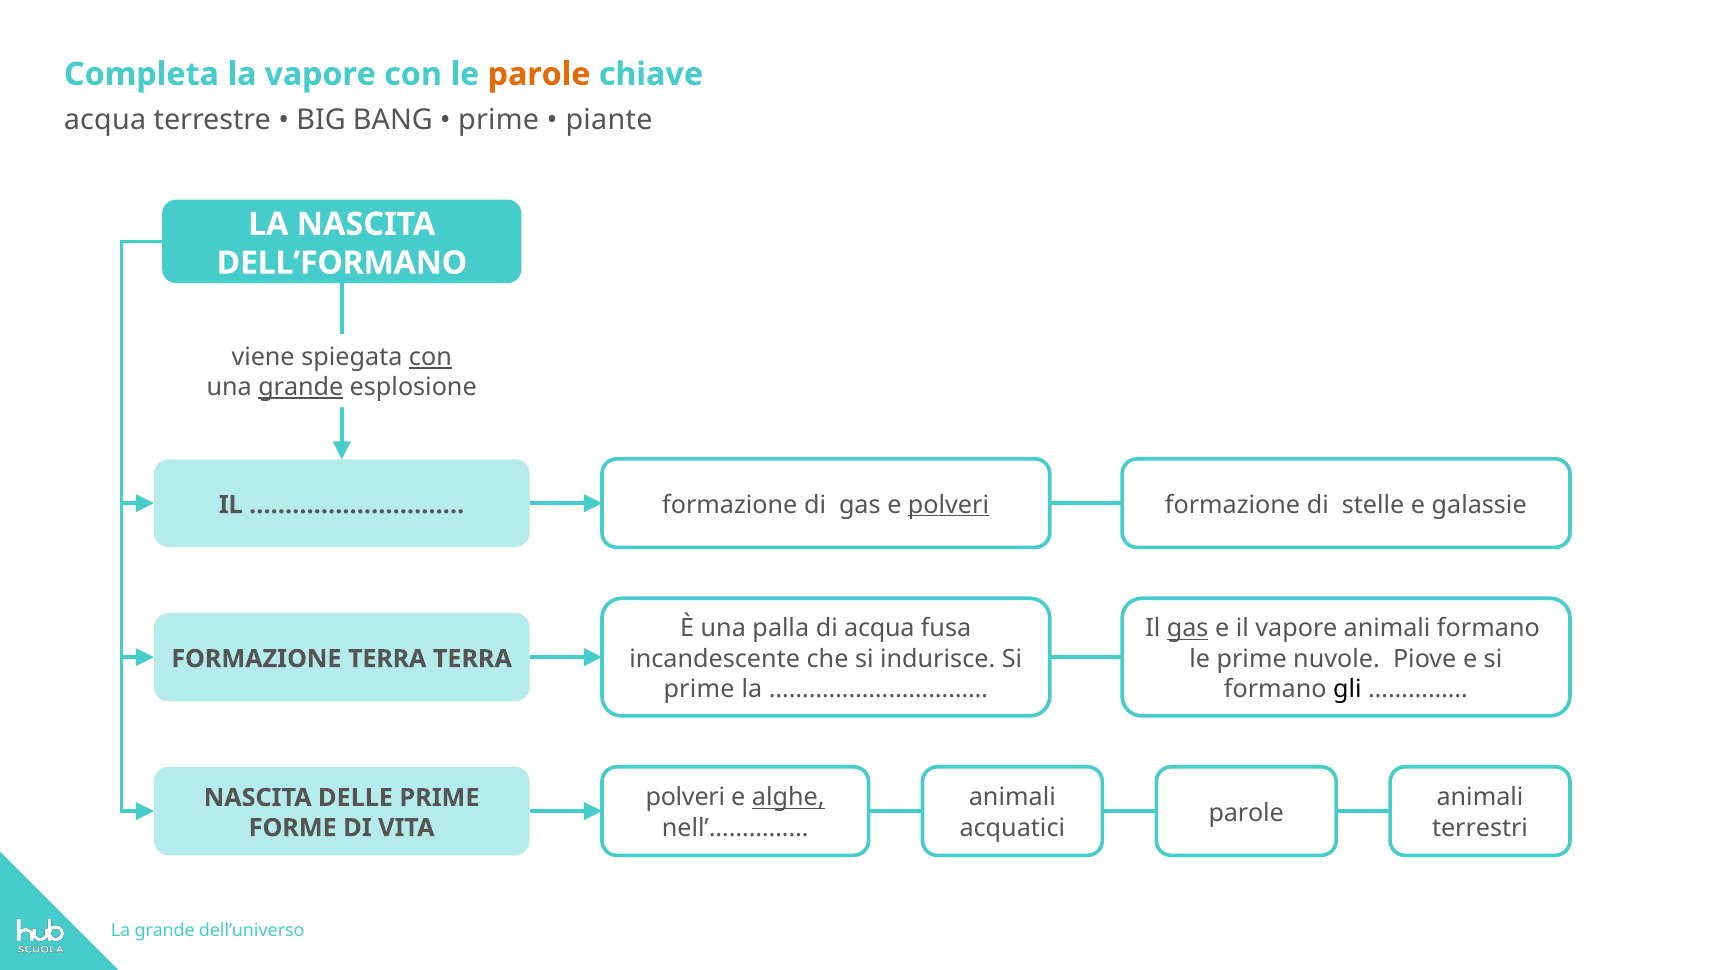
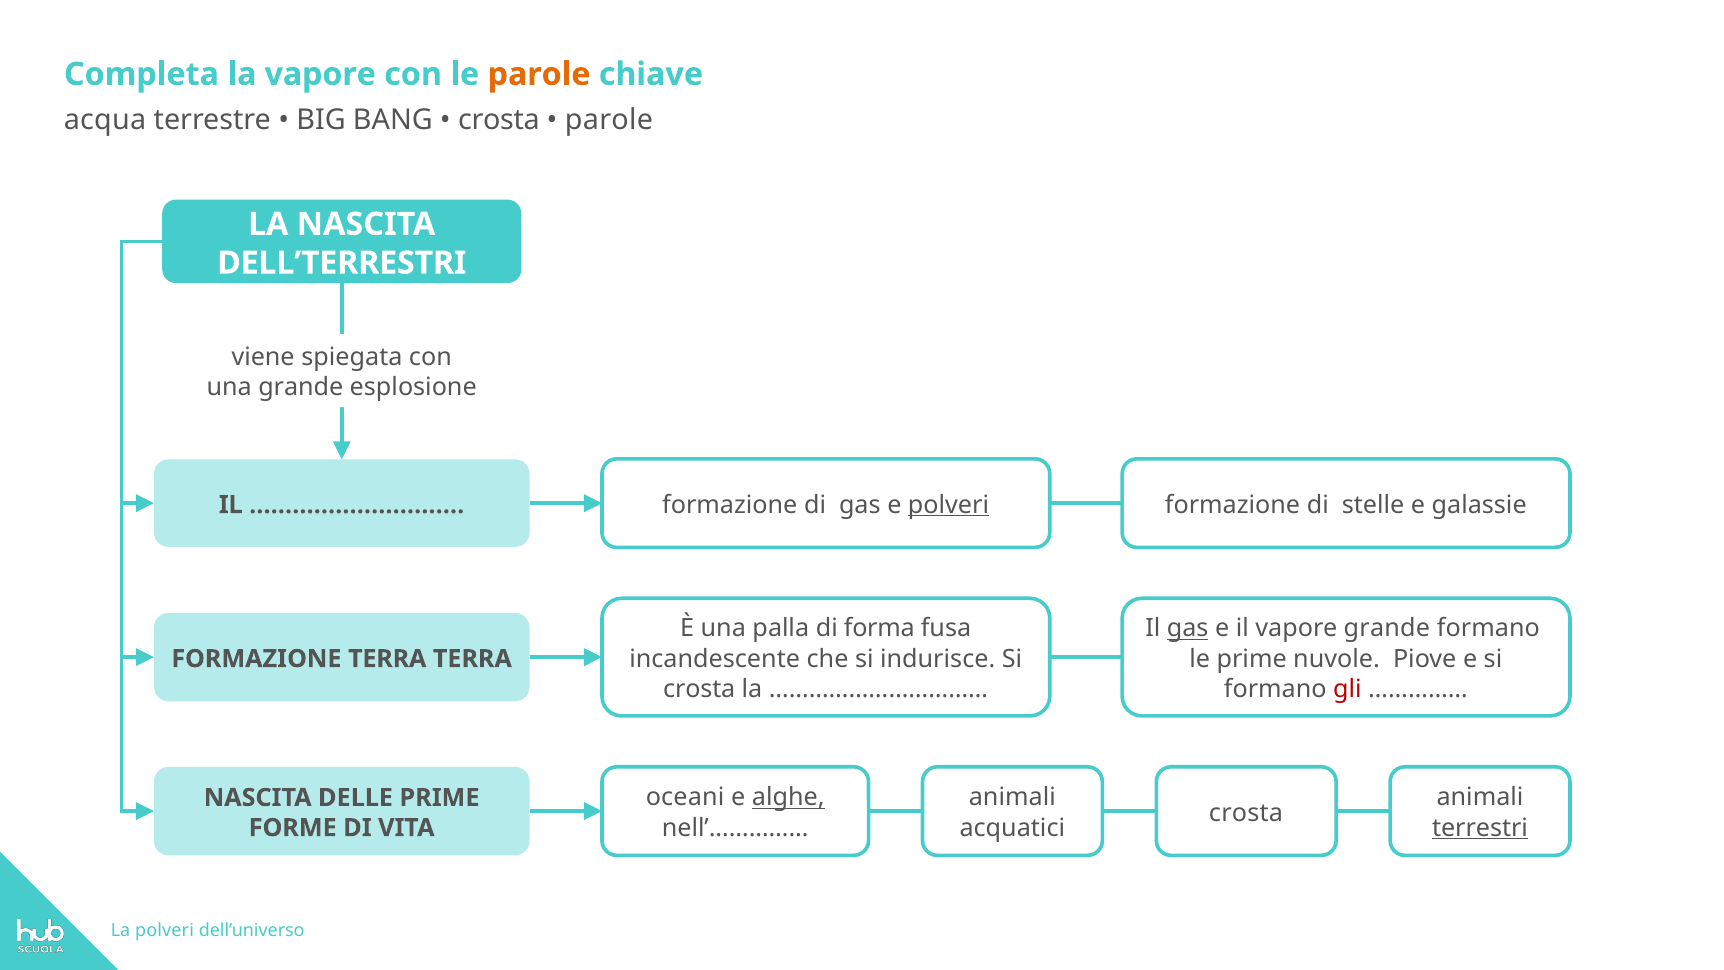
prime at (499, 120): prime -> crosta
piante at (609, 120): piante -> parole
DELL’FORMANO: DELL’FORMANO -> DELL’TERRESTRI
con at (430, 357) underline: present -> none
grande at (301, 387) underline: present -> none
di acqua: acqua -> forma
vapore animali: animali -> grande
prime at (699, 689): prime -> crosta
gli colour: black -> red
polveri at (685, 797): polveri -> oceani
parole at (1246, 813): parole -> crosta
terrestri underline: none -> present
La grande: grande -> polveri
